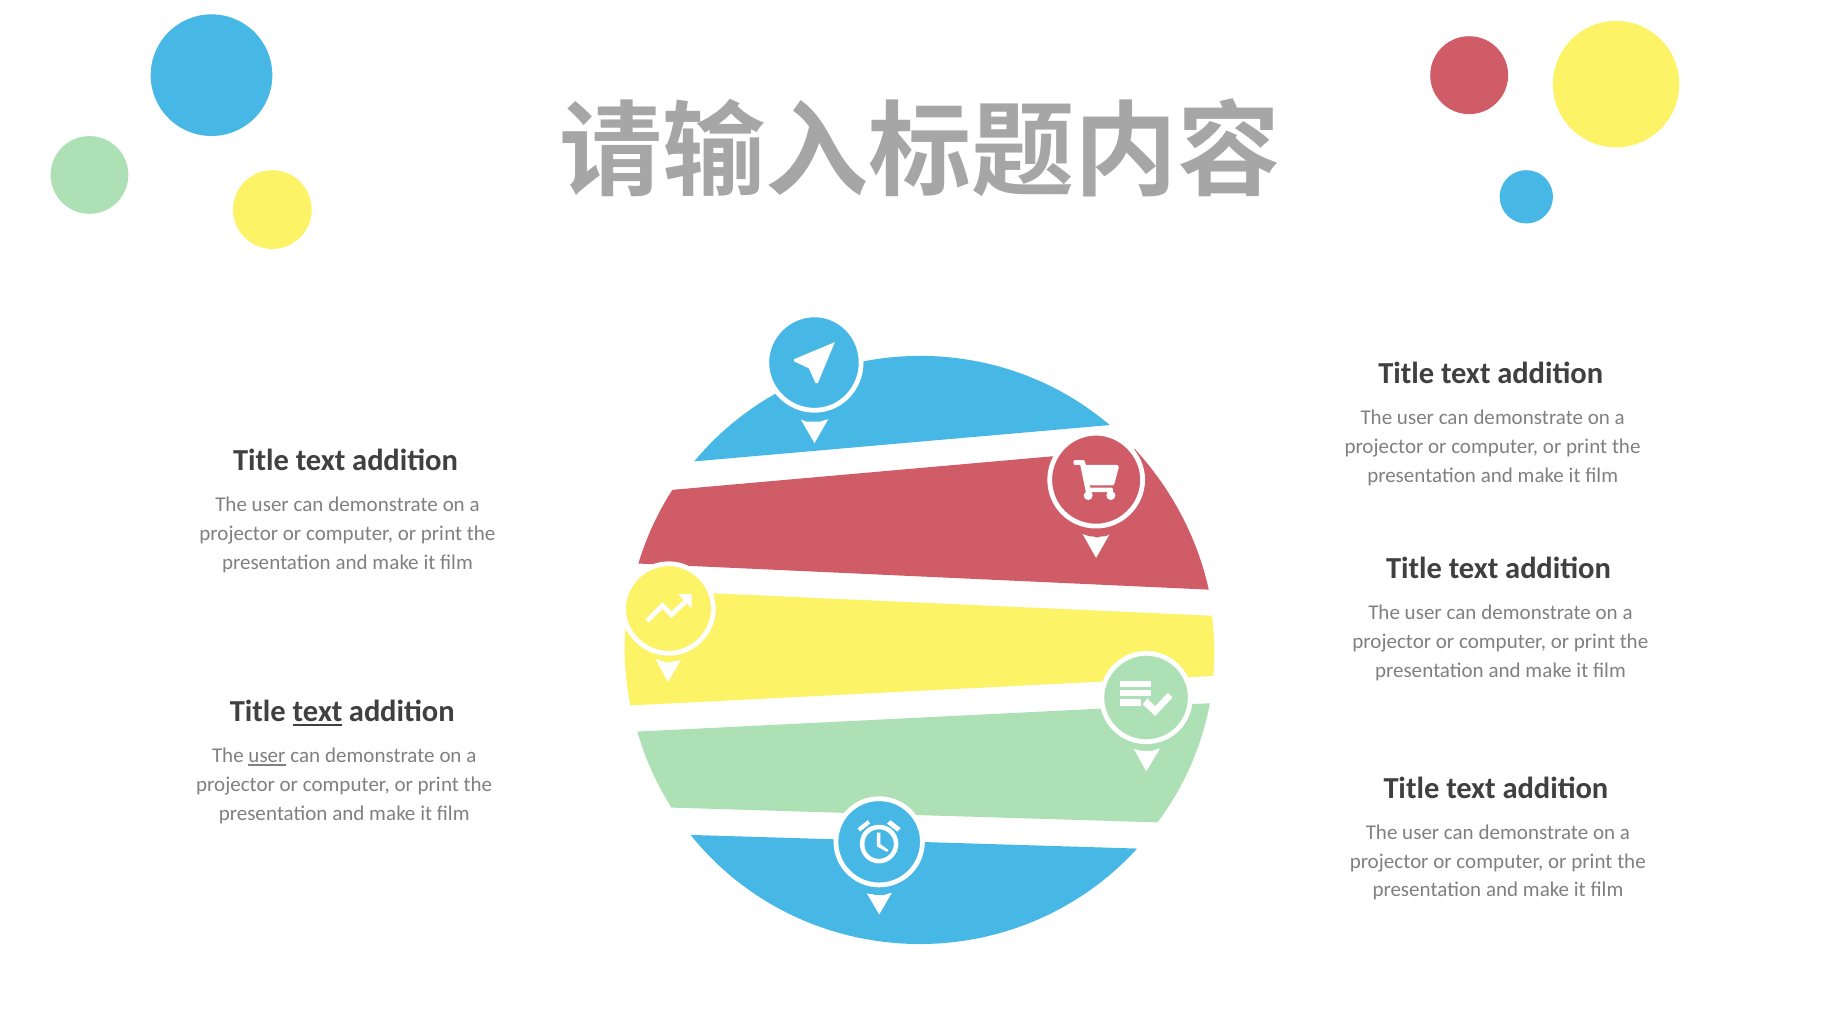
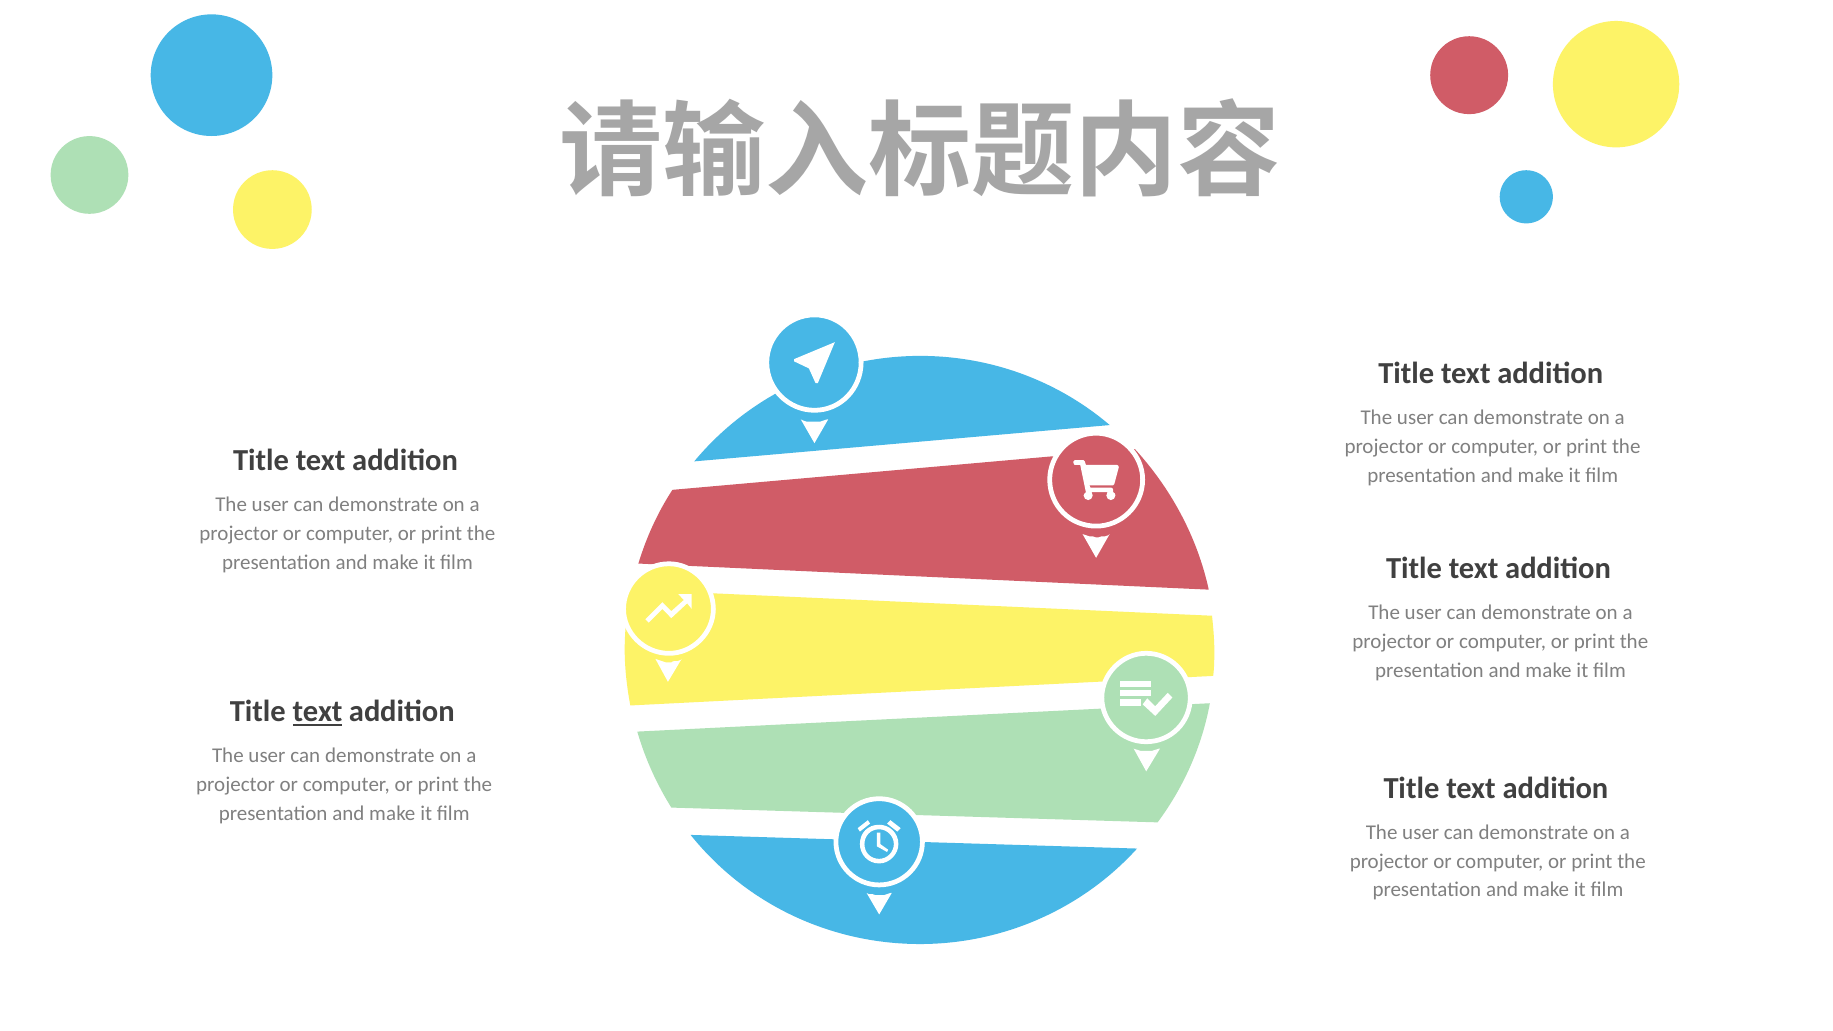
user at (267, 756) underline: present -> none
